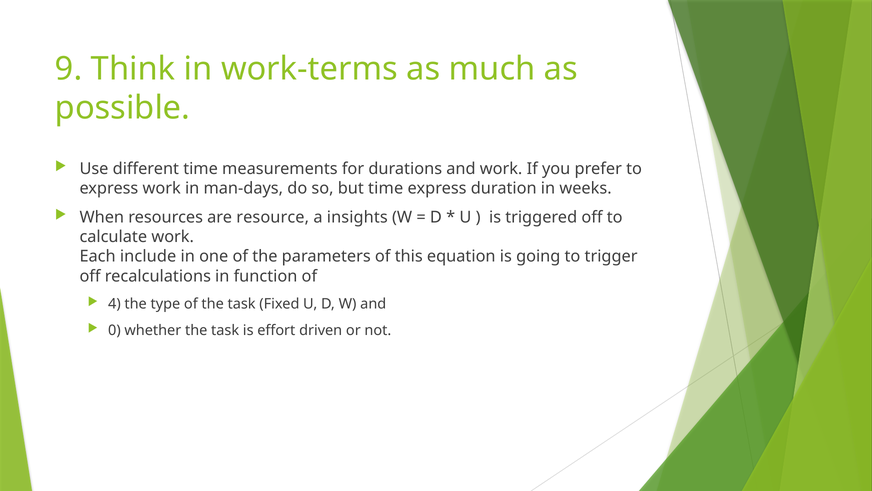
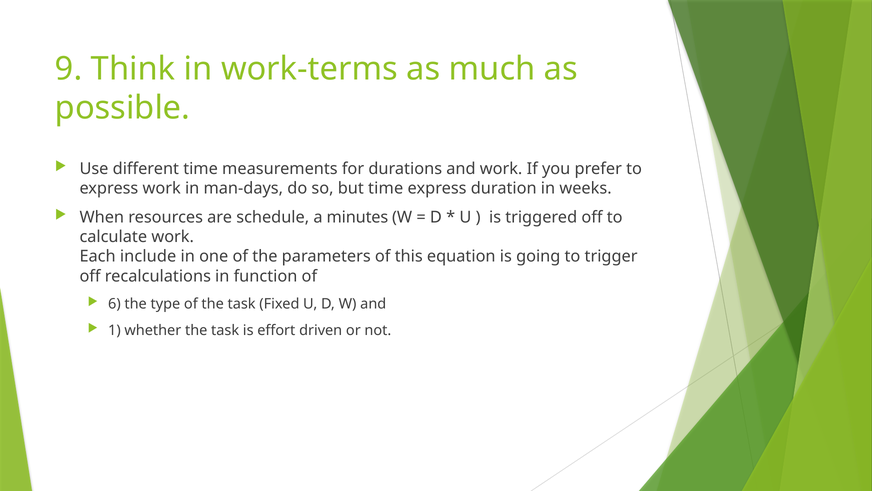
resource: resource -> schedule
insights: insights -> minutes
4: 4 -> 6
0: 0 -> 1
